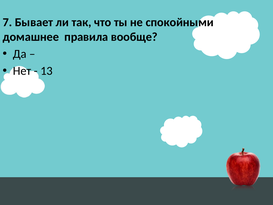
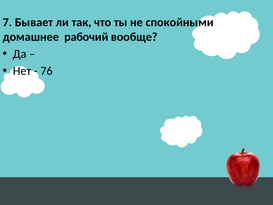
правила: правила -> рабочий
13: 13 -> 76
